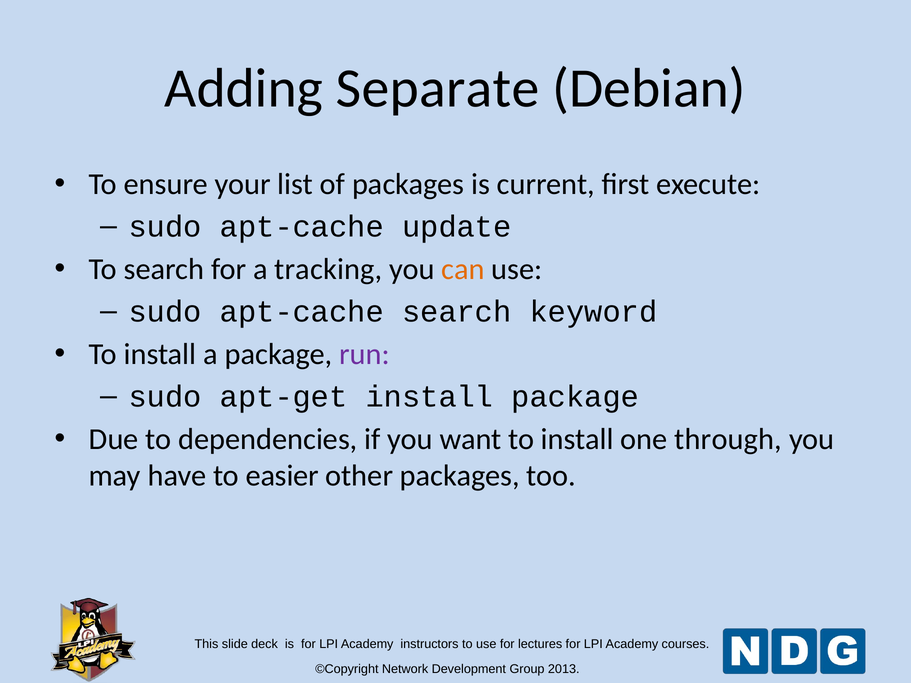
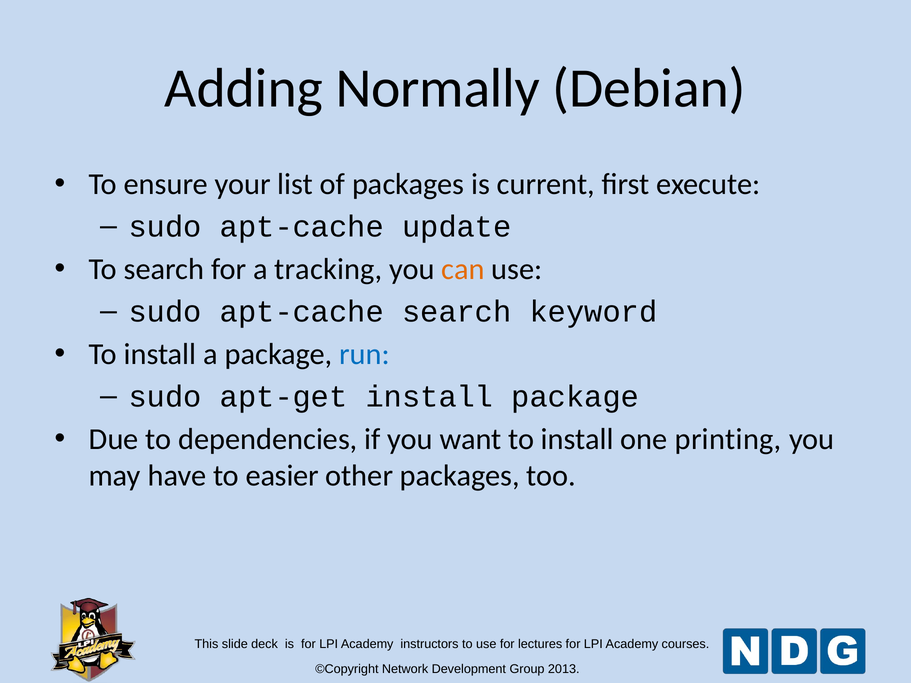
Separate: Separate -> Normally
run colour: purple -> blue
through: through -> printing
